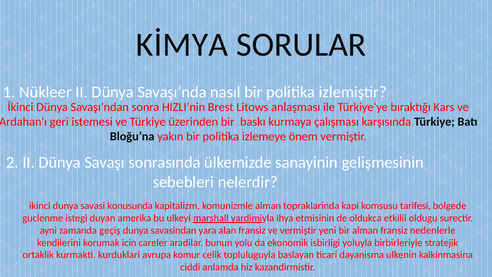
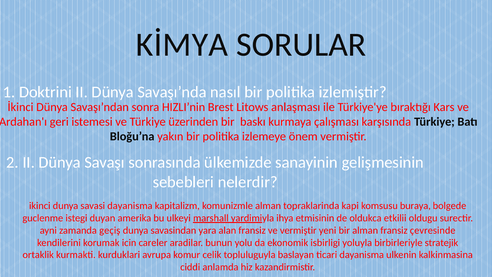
Nükleer: Nükleer -> Doktrini
savasi konusunda: konusunda -> dayanisma
tarifesi: tarifesi -> buraya
nedenlerle: nedenlerle -> çevresinde
